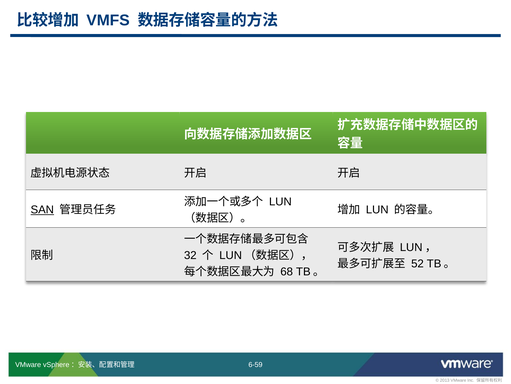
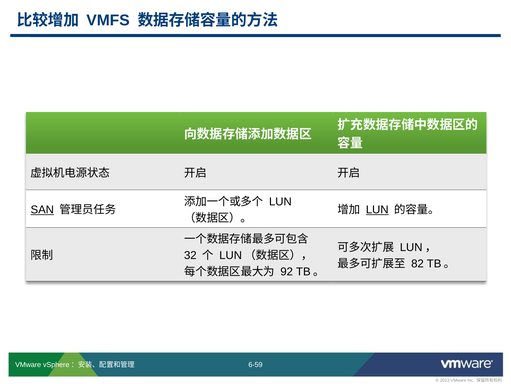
LUN at (377, 209) underline: none -> present
52: 52 -> 82
68: 68 -> 92
